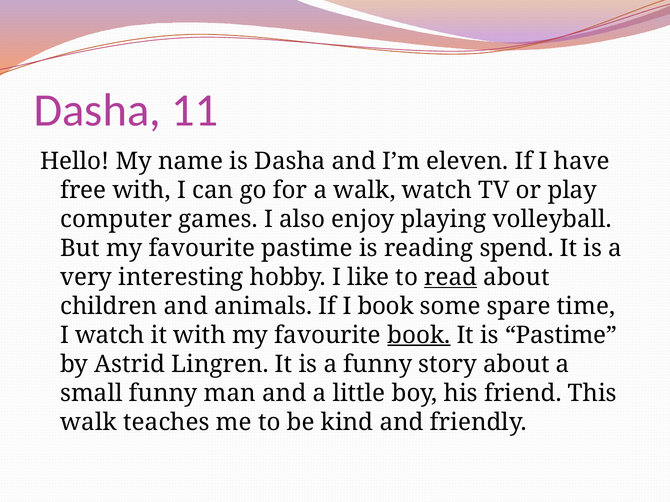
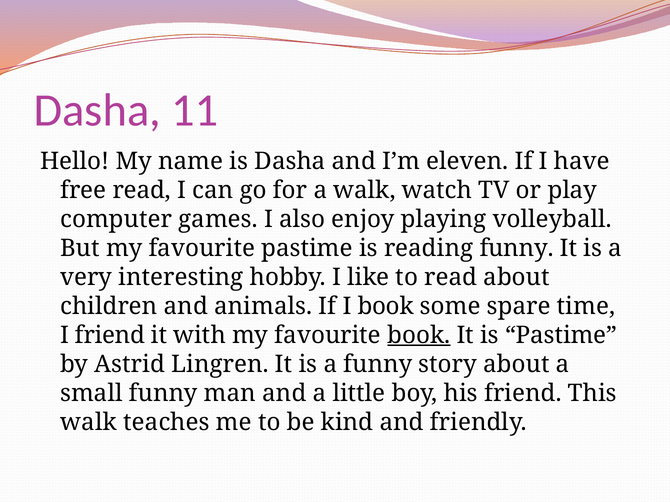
free with: with -> read
reading spend: spend -> funny
read at (451, 277) underline: present -> none
I watch: watch -> friend
